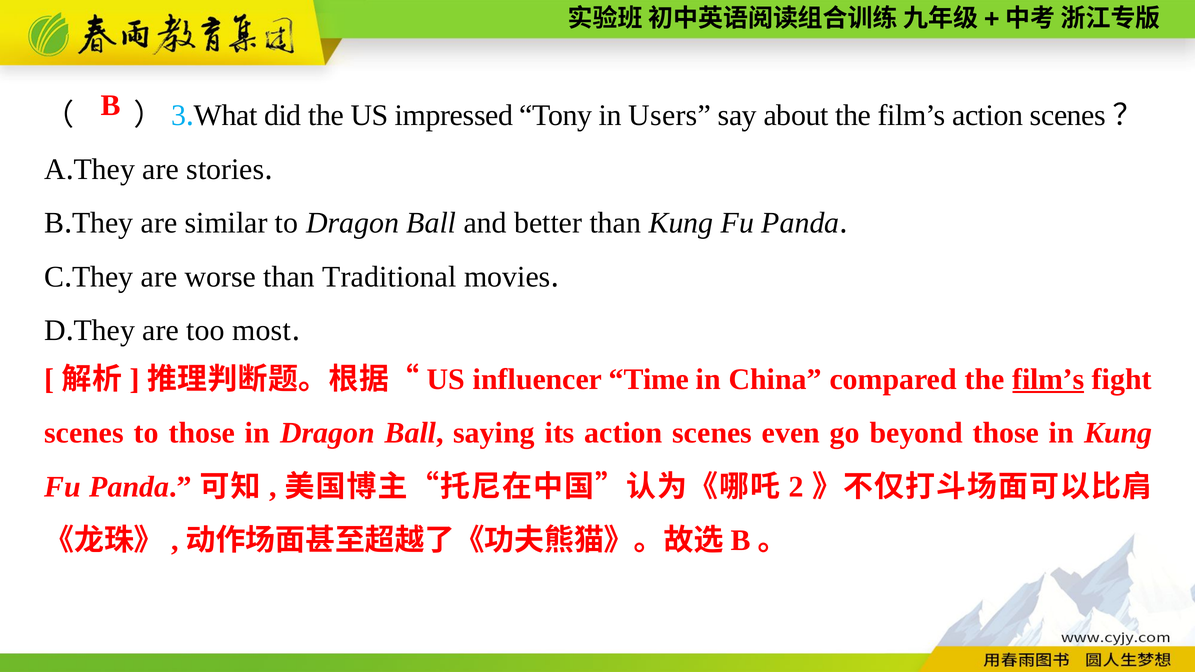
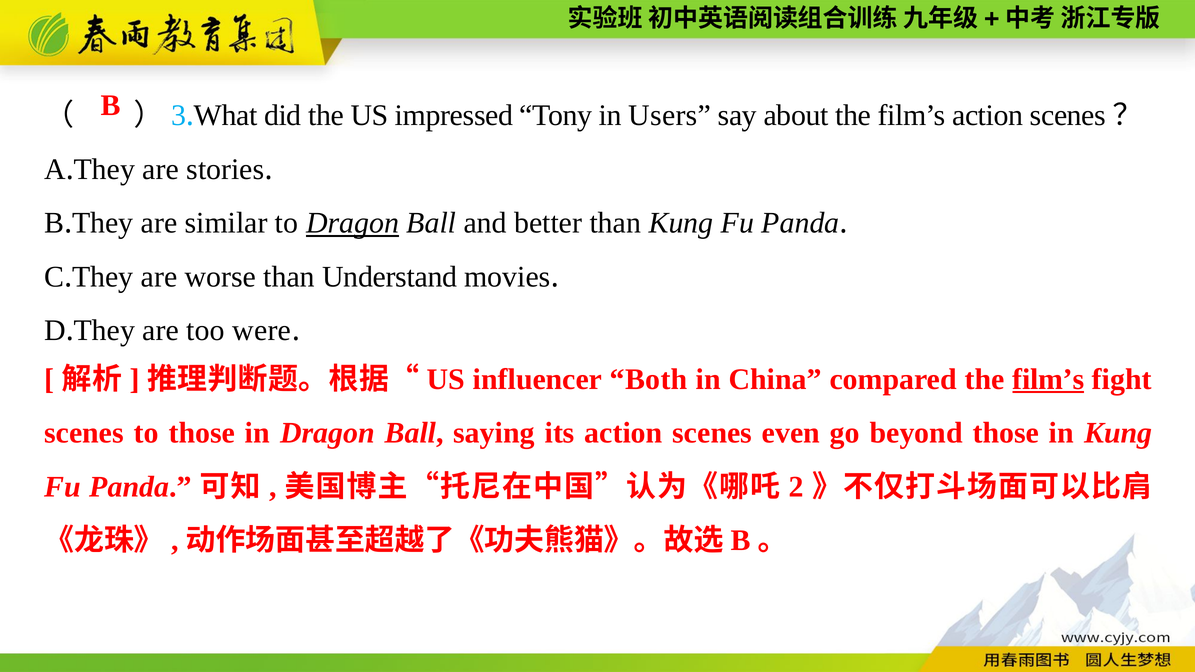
Dragon at (353, 223) underline: none -> present
Traditional: Traditional -> Understand
most: most -> were
Time: Time -> Both
